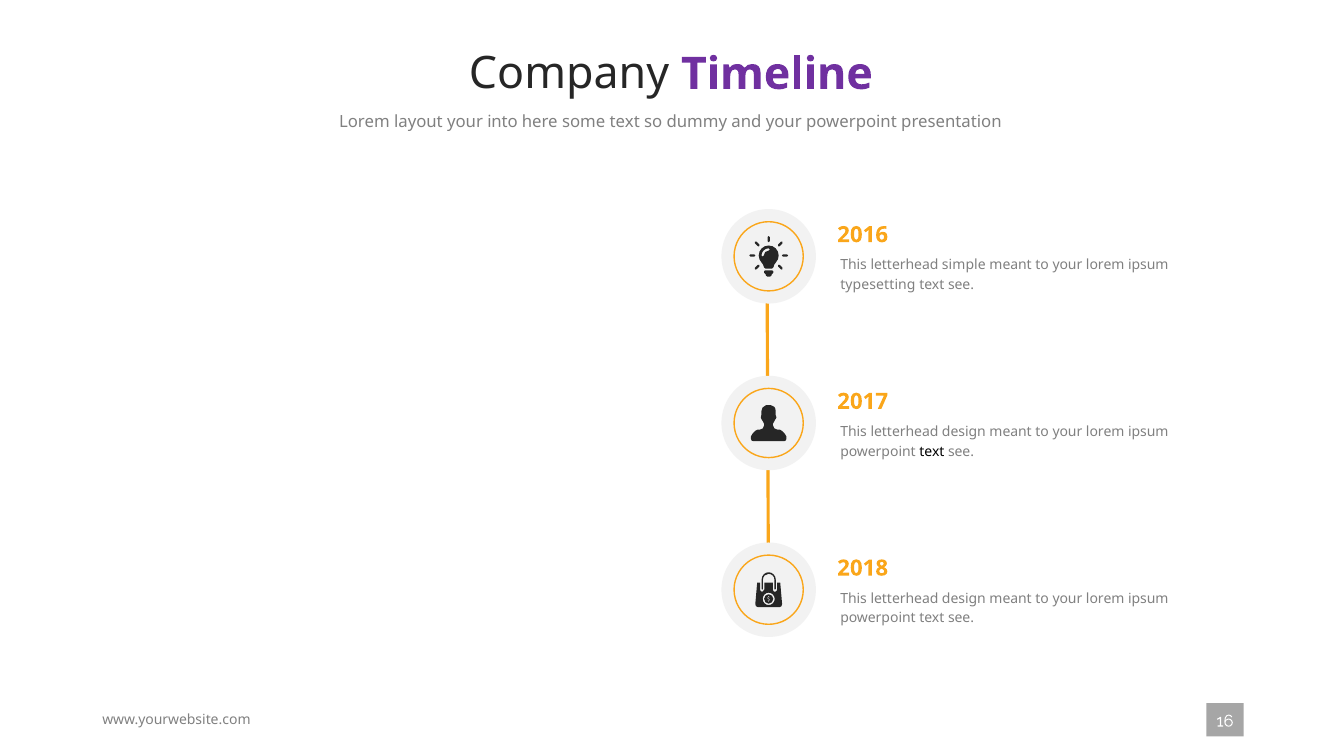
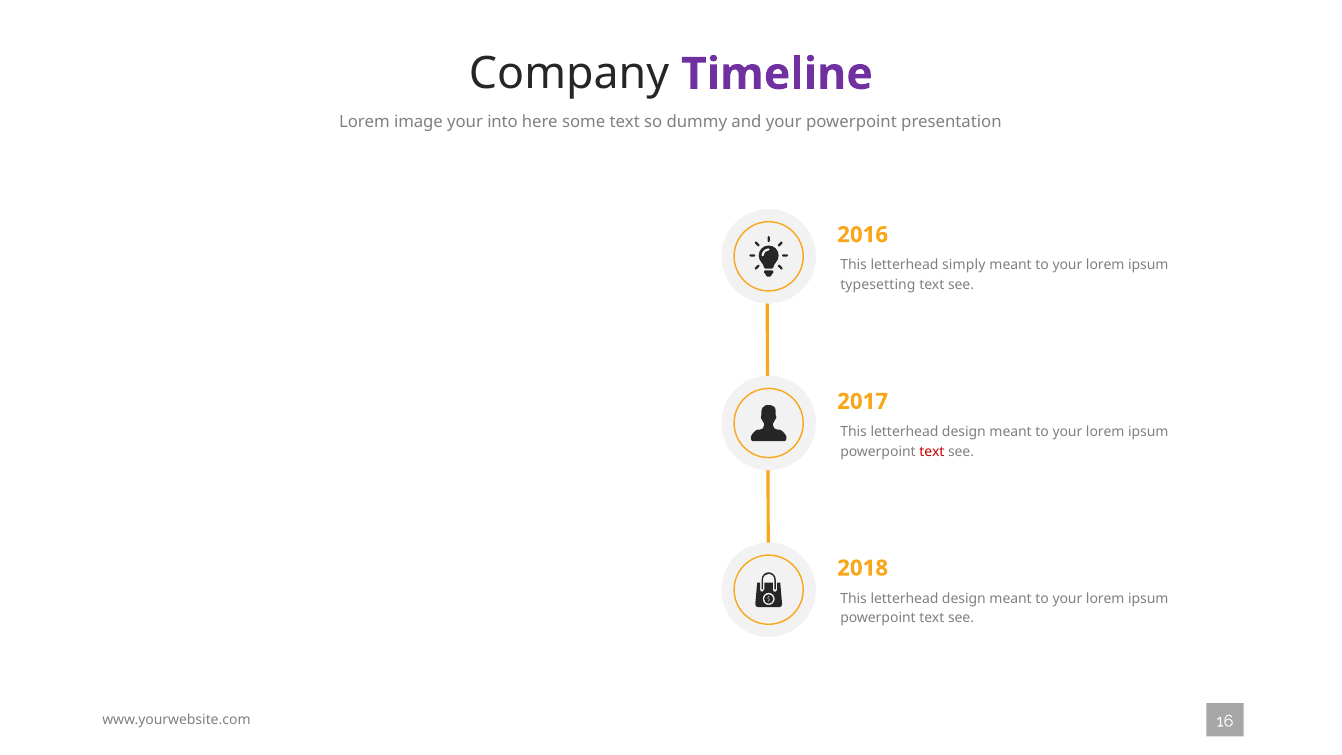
layout: layout -> image
simple: simple -> simply
text at (932, 451) colour: black -> red
